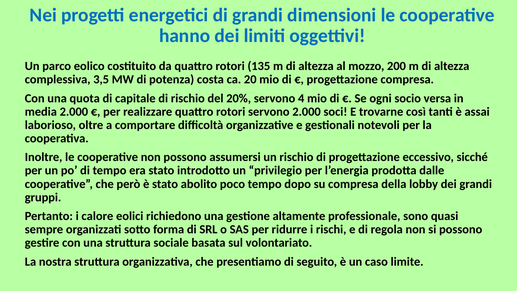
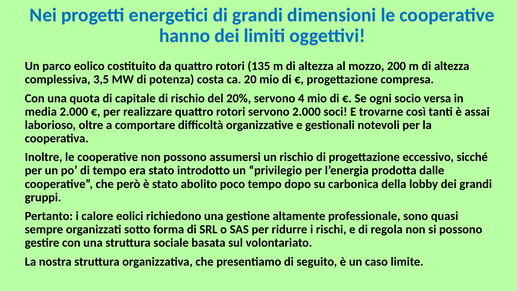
su compresa: compresa -> carbonica
